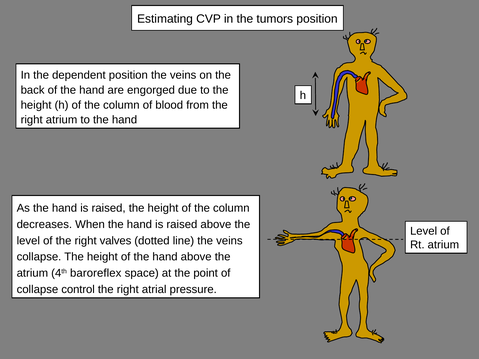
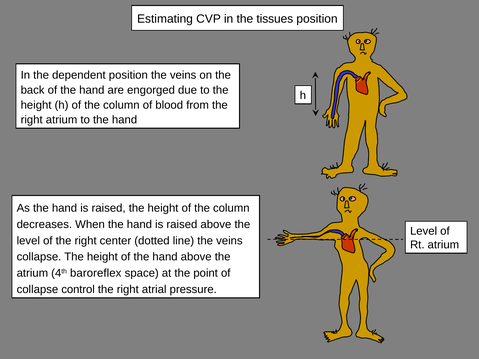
tumors: tumors -> tissues
valves: valves -> center
